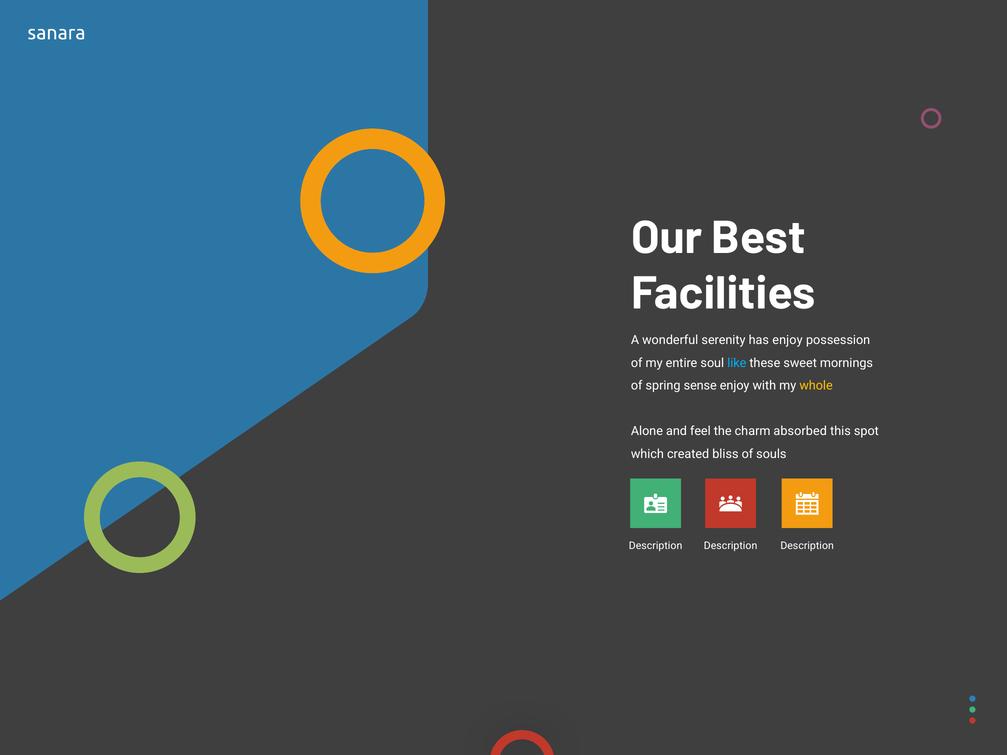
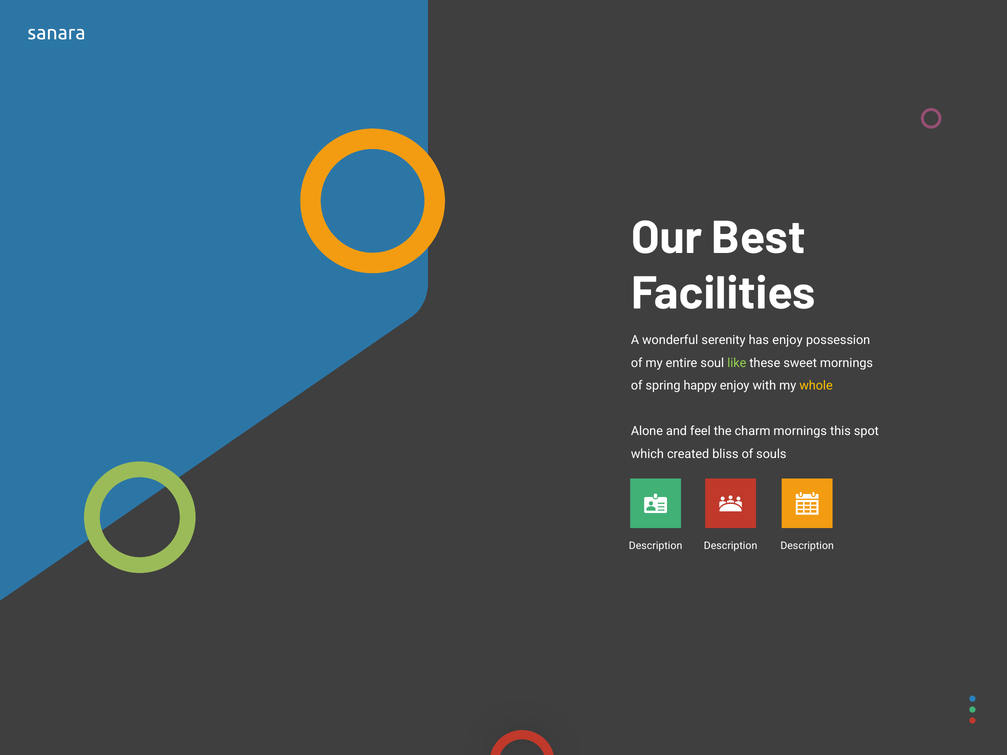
like colour: light blue -> light green
sense: sense -> happy
charm absorbed: absorbed -> mornings
